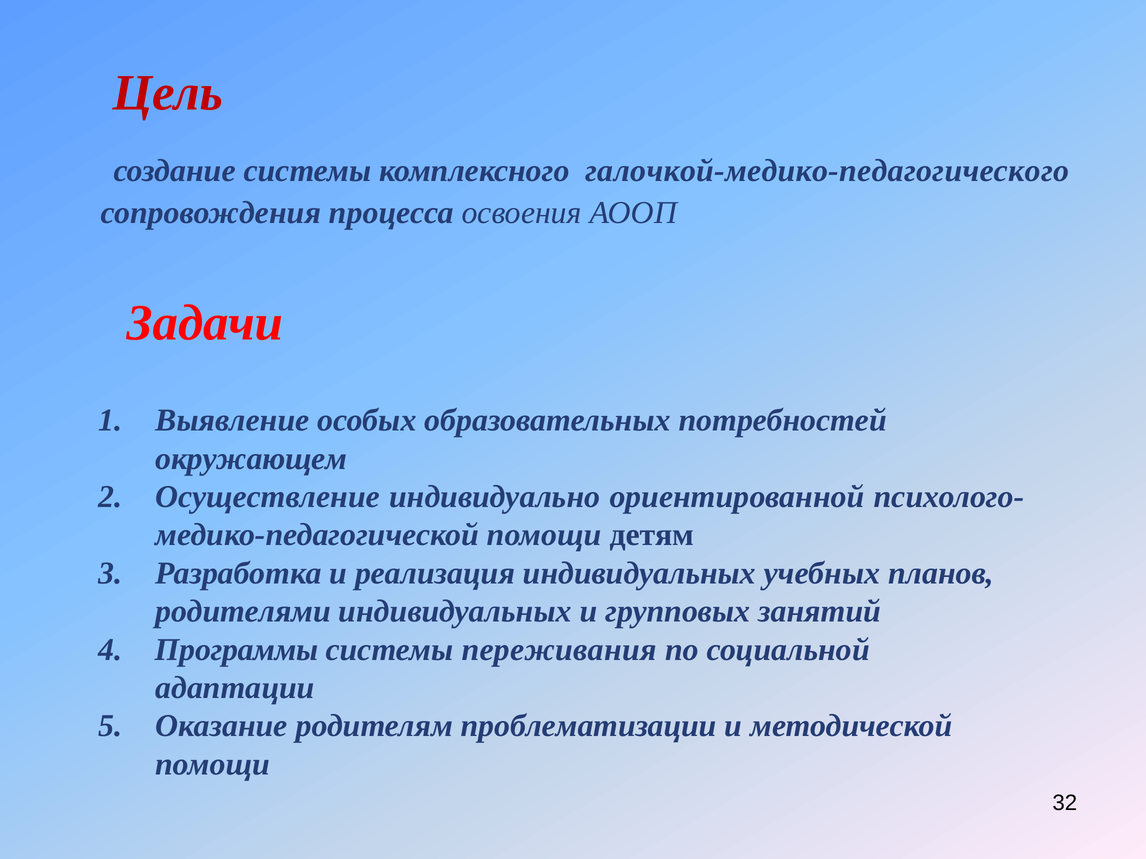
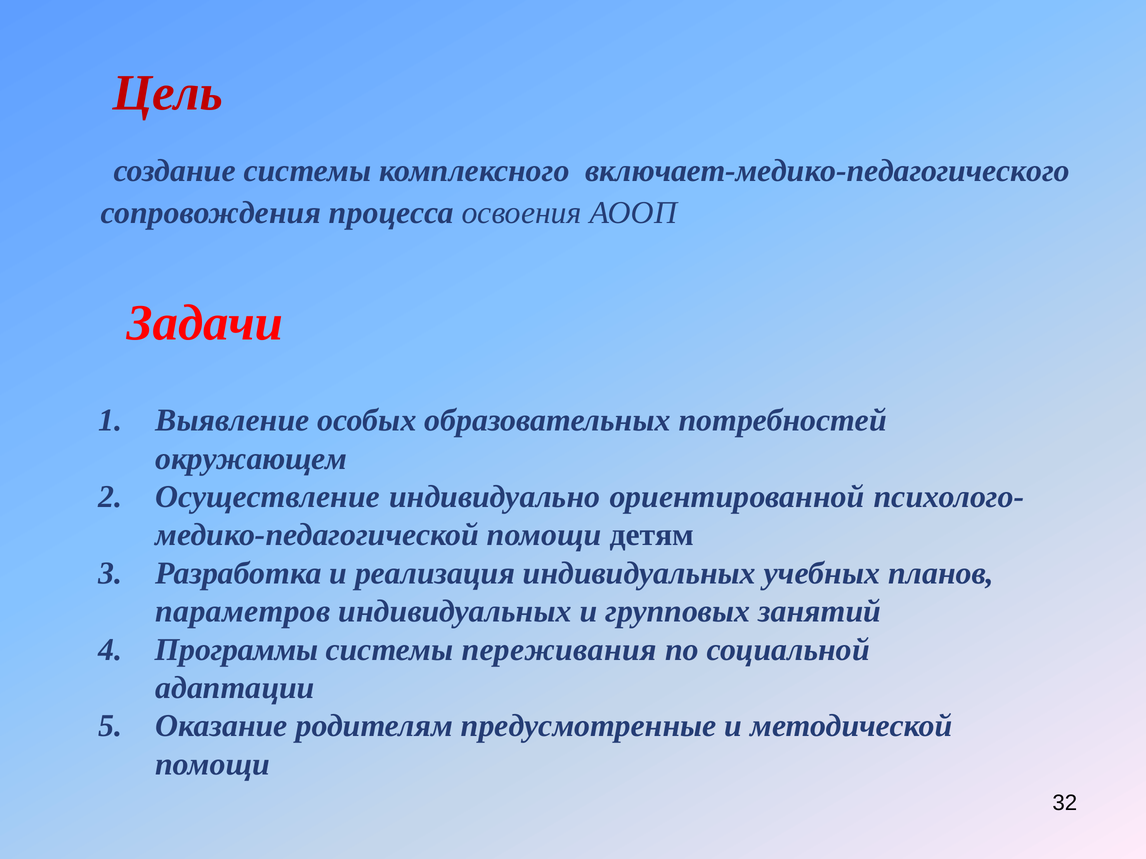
галочкой-медико-педагогического: галочкой-медико-педагогического -> включает-медико-педагогического
родителями: родителями -> параметров
проблематизации: проблематизации -> предусмотренные
